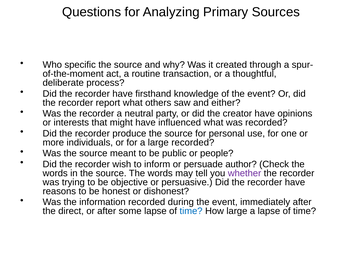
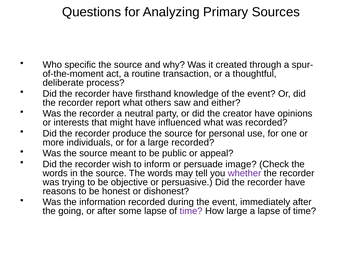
people: people -> appeal
author: author -> image
direct: direct -> going
time at (191, 211) colour: blue -> purple
